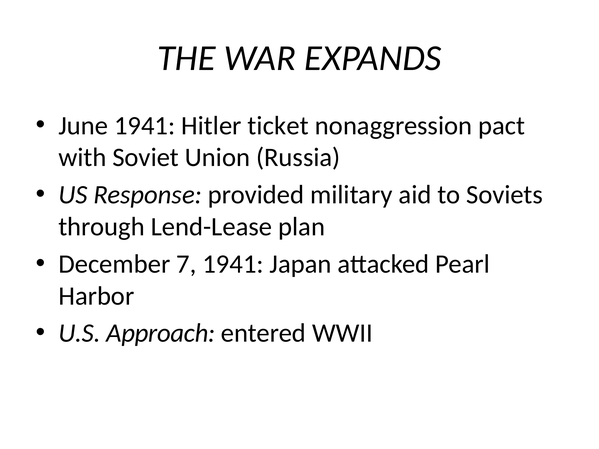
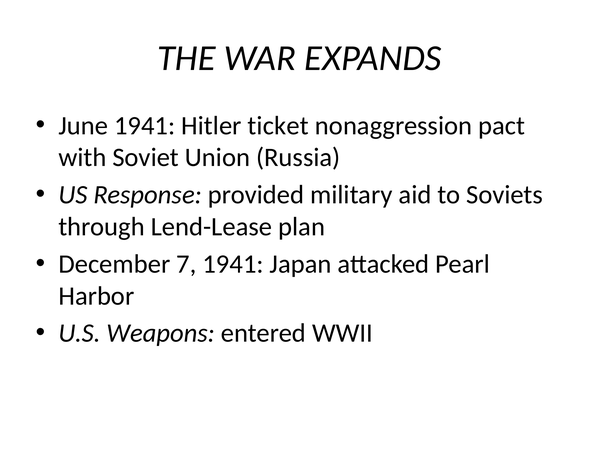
Approach: Approach -> Weapons
